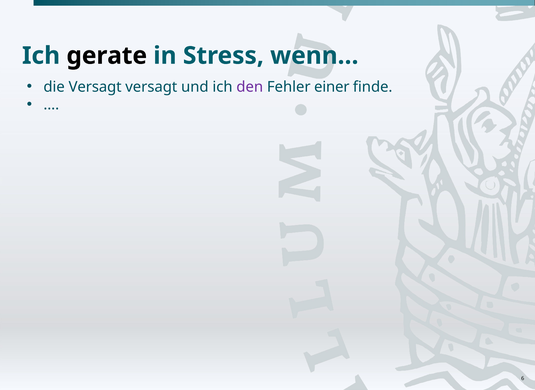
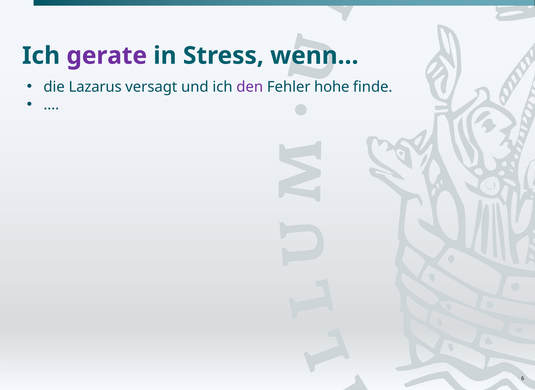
gerate colour: black -> purple
die Versagt: Versagt -> Lazarus
einer: einer -> hohe
